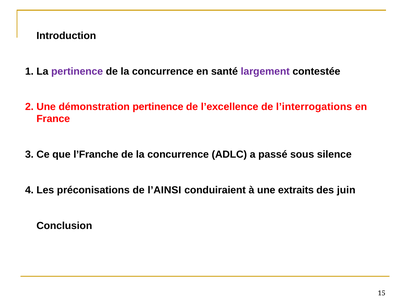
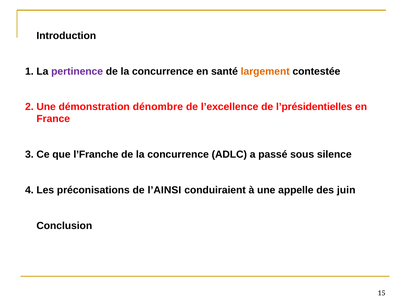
largement colour: purple -> orange
démonstration pertinence: pertinence -> dénombre
l’interrogations: l’interrogations -> l’présidentielles
extraits: extraits -> appelle
